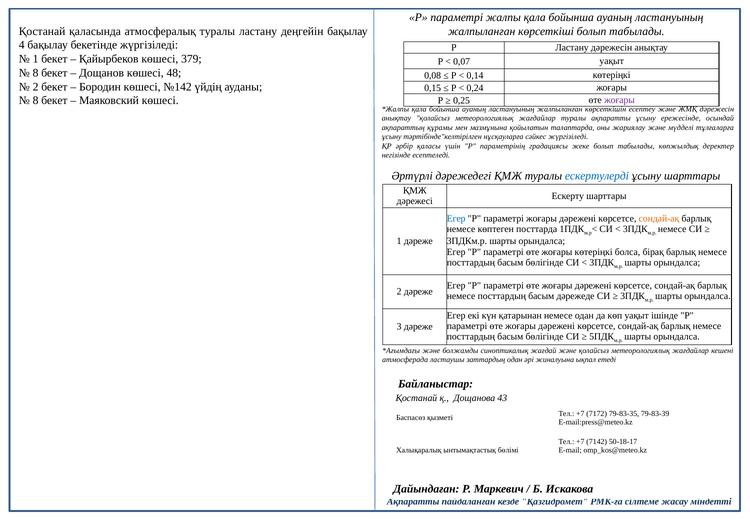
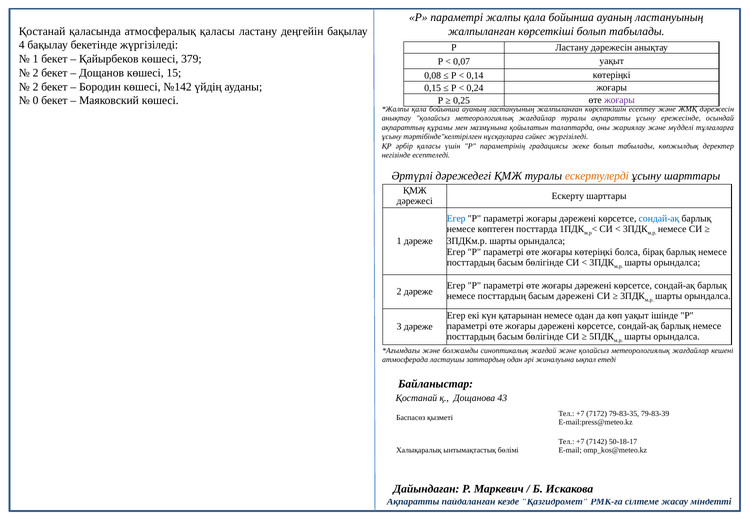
атмосфералық туралы: туралы -> қаласы
8 at (36, 73): 8 -> 2
48: 48 -> 15
8 at (36, 100): 8 -> 0
ескертулерді colour: blue -> orange
сондай-ақ at (659, 218) colour: orange -> blue
басым дәрежеде: дәрежеде -> дәрежені
